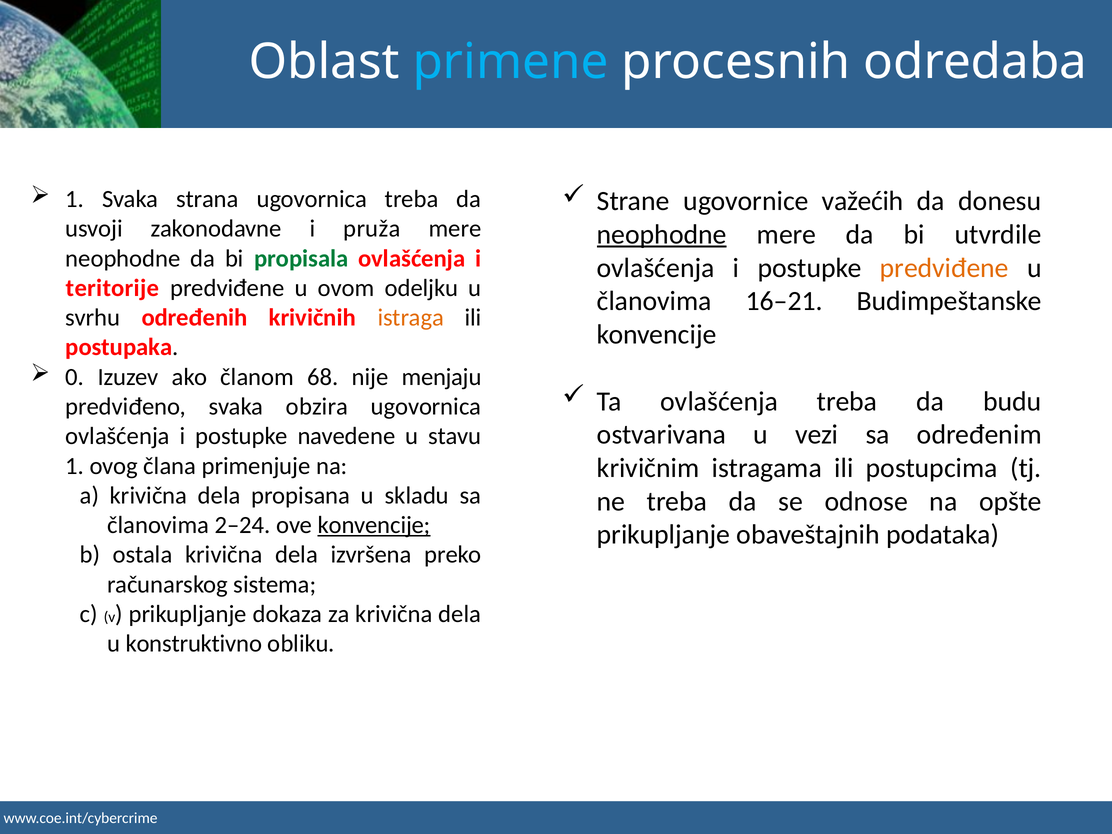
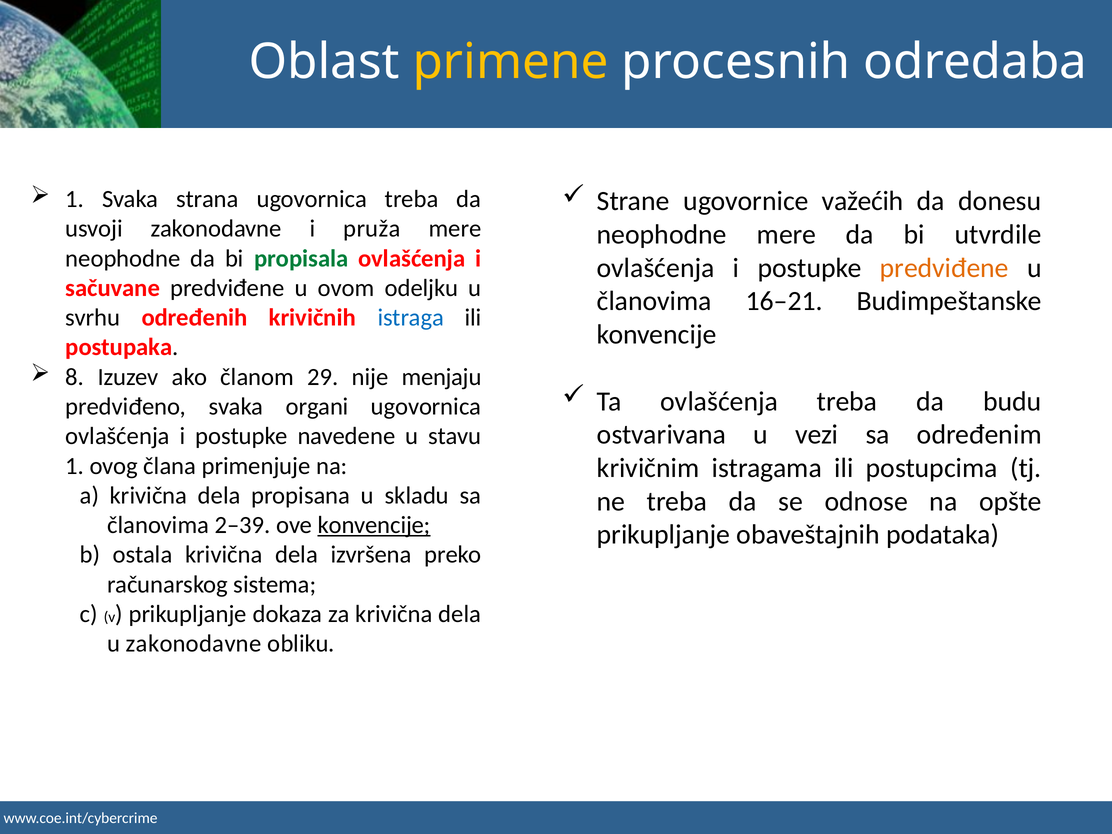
primene colour: light blue -> yellow
neophodne at (662, 235) underline: present -> none
teritorije: teritorije -> sačuvane
istraga colour: orange -> blue
0: 0 -> 8
68: 68 -> 29
obzira: obzira -> organi
2–24: 2–24 -> 2–39
u konstruktivno: konstruktivno -> zakonodavne
